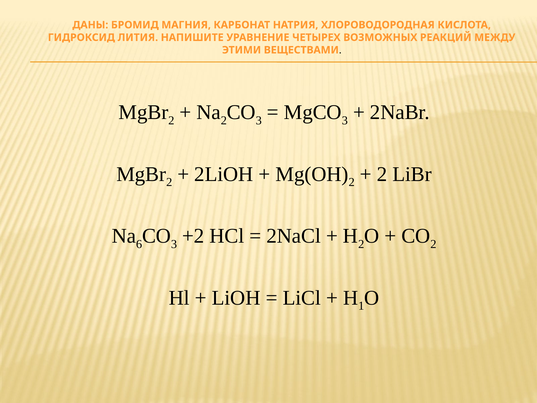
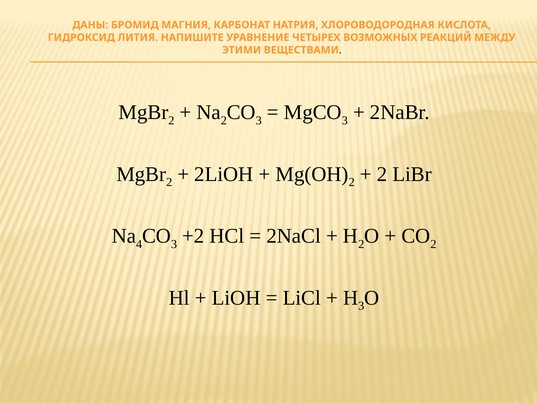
6: 6 -> 4
1 at (361, 306): 1 -> 3
